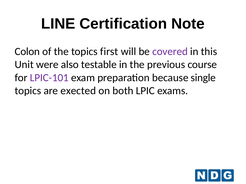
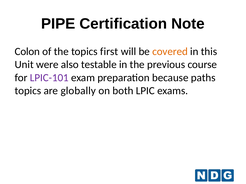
LINE: LINE -> PIPE
covered colour: purple -> orange
single: single -> paths
exected: exected -> globally
